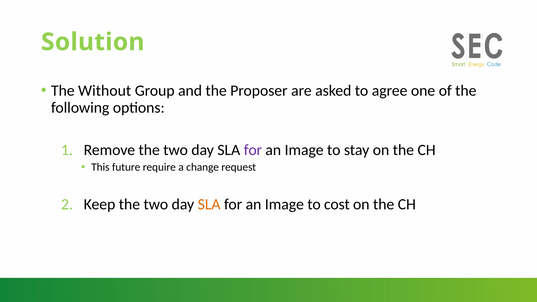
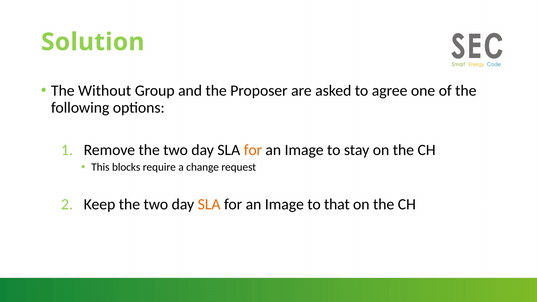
for at (253, 150) colour: purple -> orange
future: future -> blocks
cost: cost -> that
